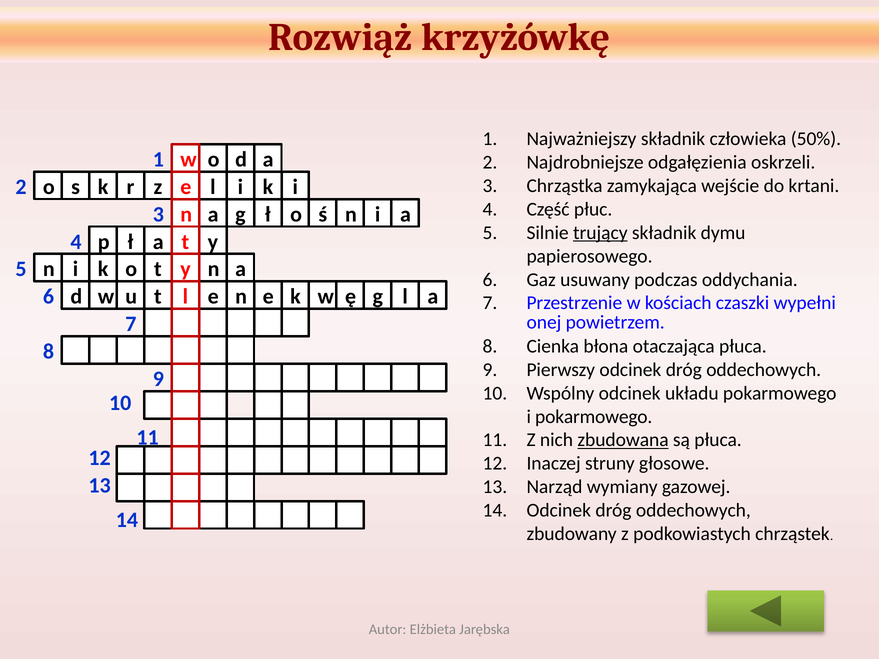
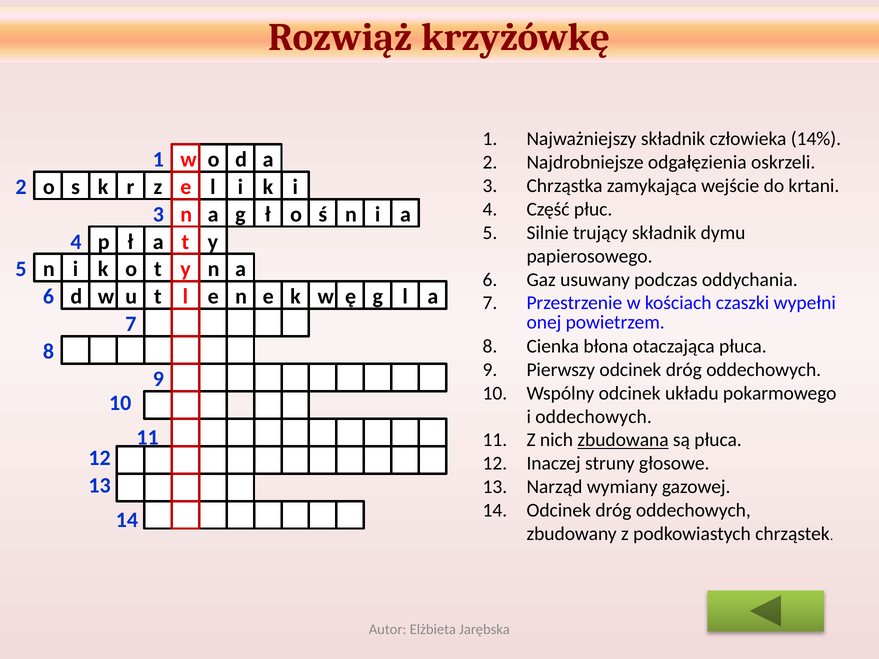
50%: 50% -> 14%
trujący underline: present -> none
i pokarmowego: pokarmowego -> oddechowych
